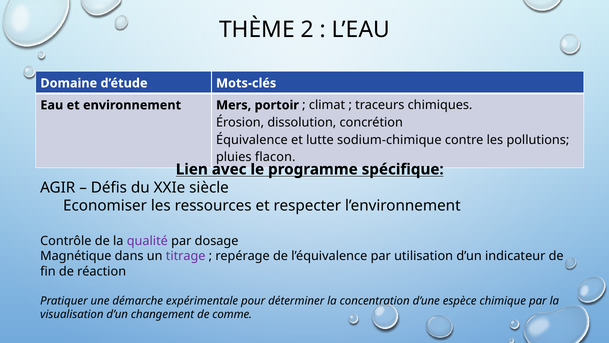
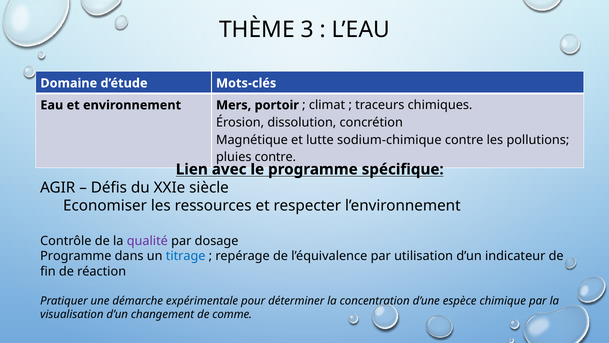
2: 2 -> 3
Équivalence: Équivalence -> Magnétique
pluies flacon: flacon -> contre
Magnétique at (76, 256): Magnétique -> Programme
titrage colour: purple -> blue
